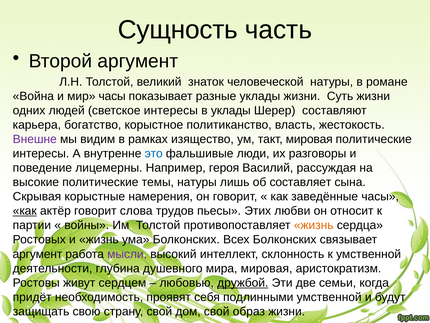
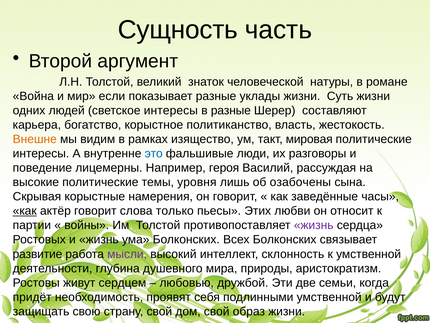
мир часы: часы -> если
в уклады: уклады -> разные
Внешне colour: purple -> orange
темы натуры: натуры -> уровня
составляет: составляет -> озабочены
трудов: трудов -> только
жизнь at (314, 225) colour: orange -> purple
аргумент at (37, 254): аргумент -> развитие
мира мировая: мировая -> природы
дружбой underline: present -> none
